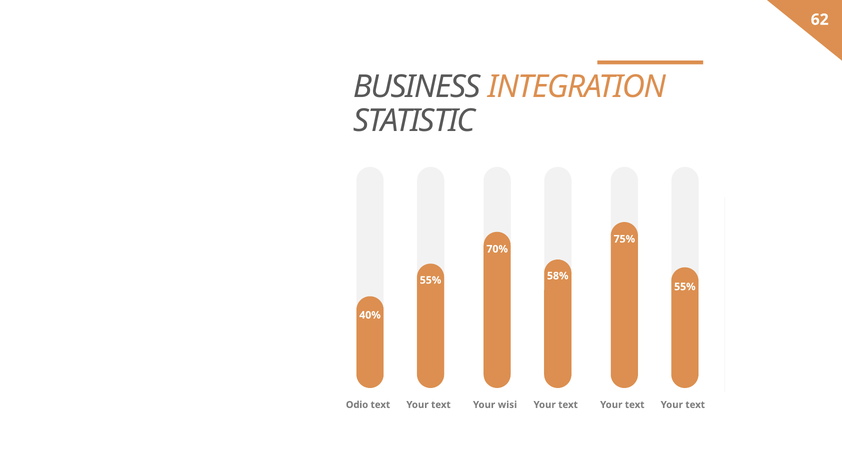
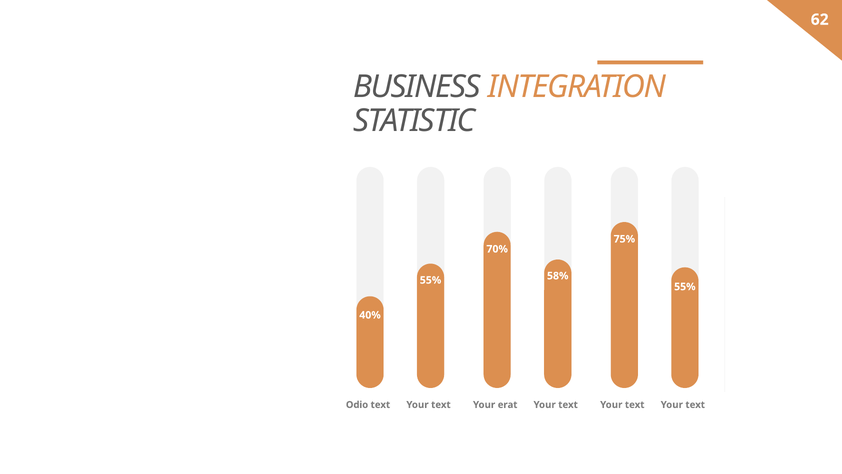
wisi: wisi -> erat
